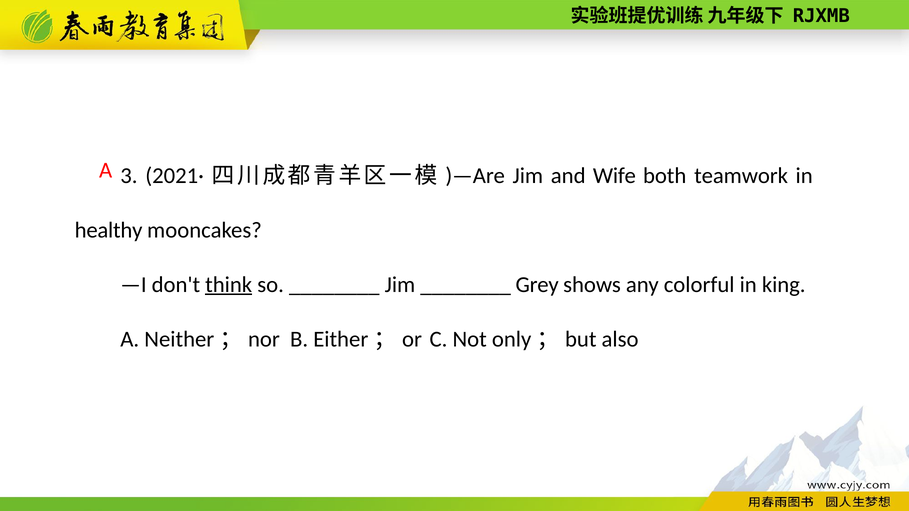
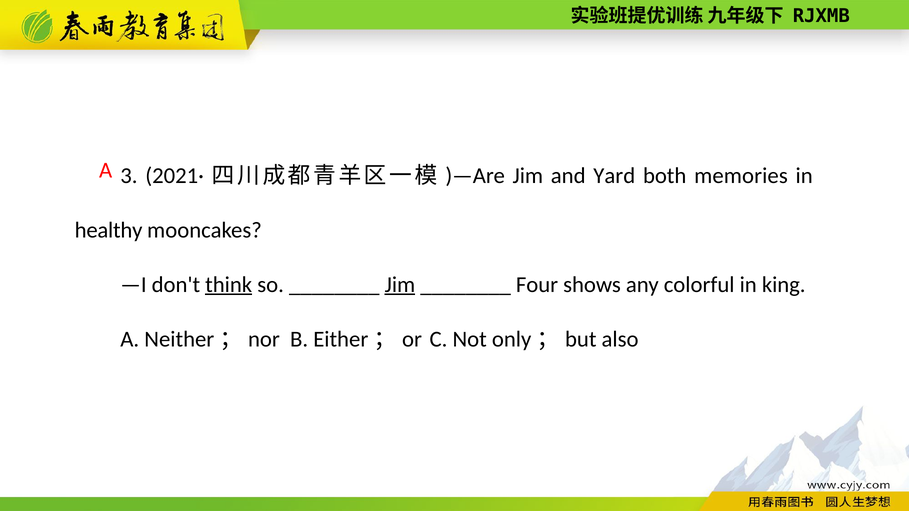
Wife: Wife -> Yard
teamwork: teamwork -> memories
Jim at (400, 285) underline: none -> present
Grey: Grey -> Four
